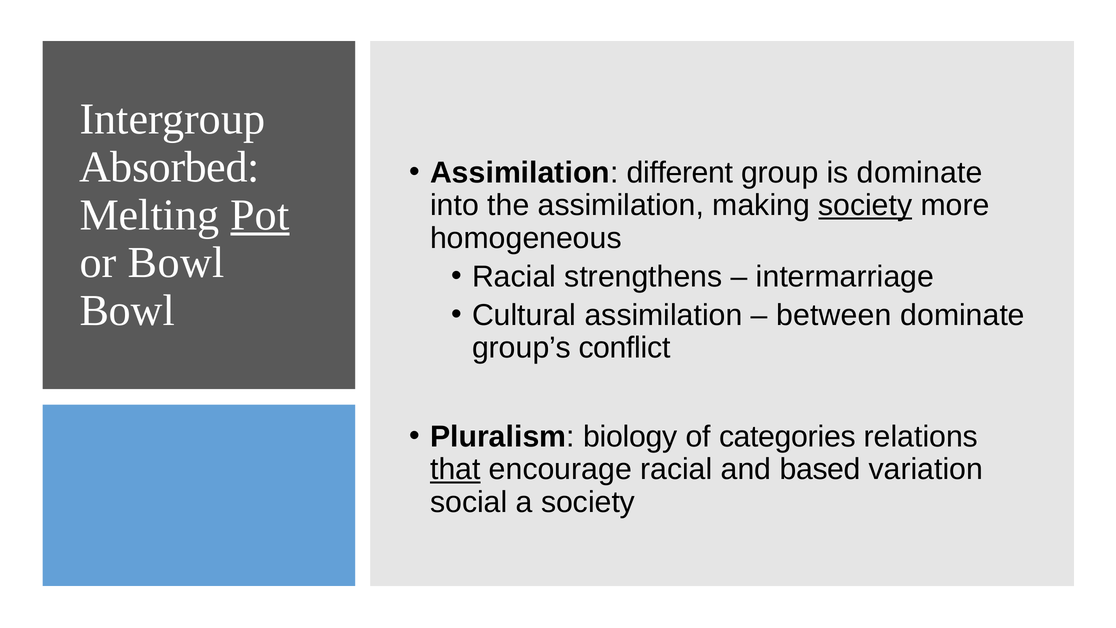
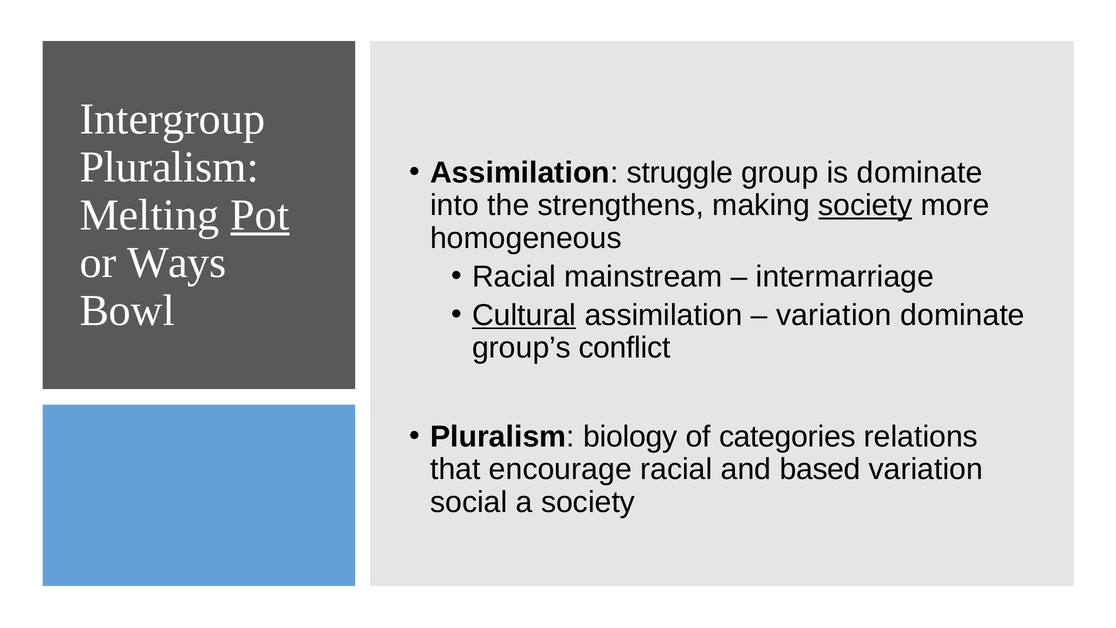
Absorbed at (169, 167): Absorbed -> Pluralism
different: different -> struggle
the assimilation: assimilation -> strengthens
or Bowl: Bowl -> Ways
strengthens: strengthens -> mainstream
Cultural underline: none -> present
between at (834, 315): between -> variation
that underline: present -> none
